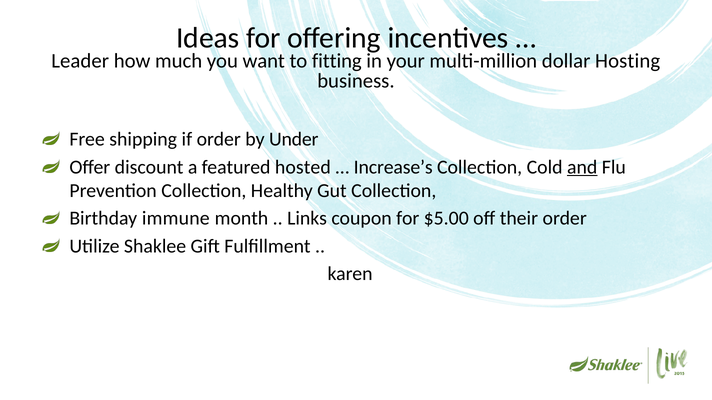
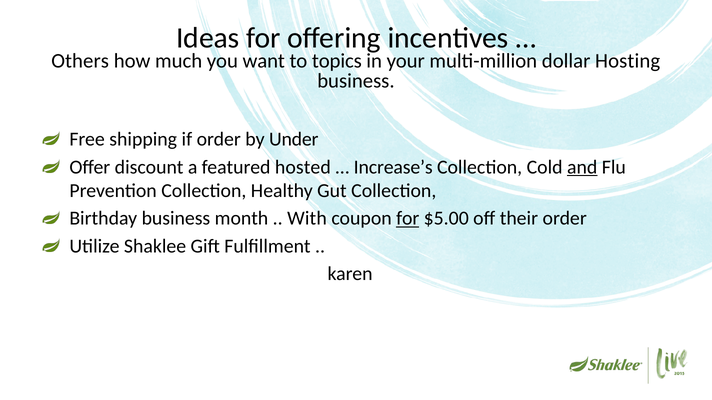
Leader: Leader -> Others
fitting: fitting -> topics
Birthday immune: immune -> business
Links: Links -> With
for at (408, 219) underline: none -> present
